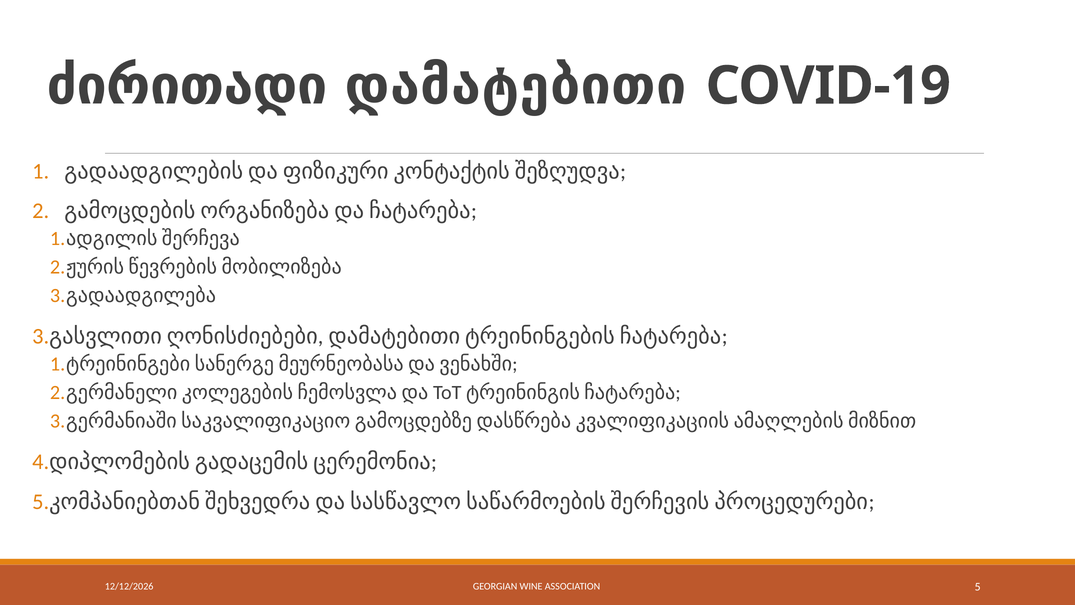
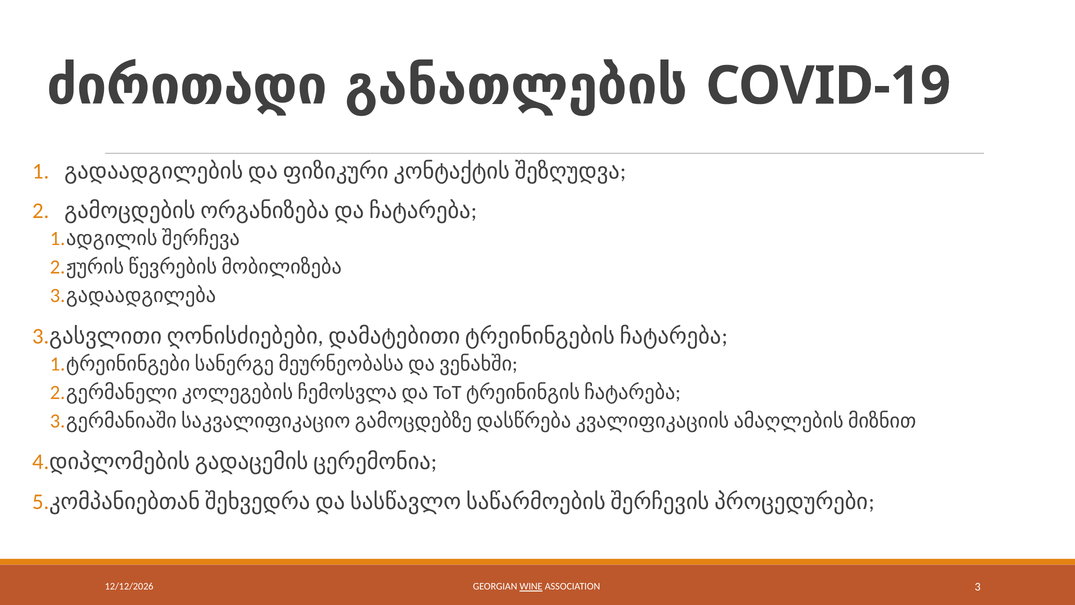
დამატებითი: დამატებითი -> განათლების
WINE underline: none -> present
ASSOCIATION 5: 5 -> 3
